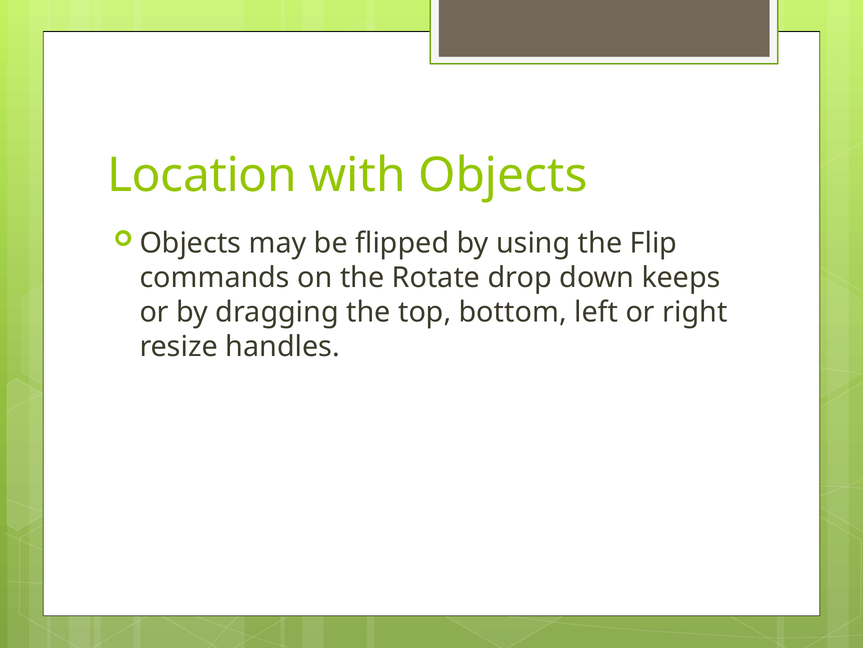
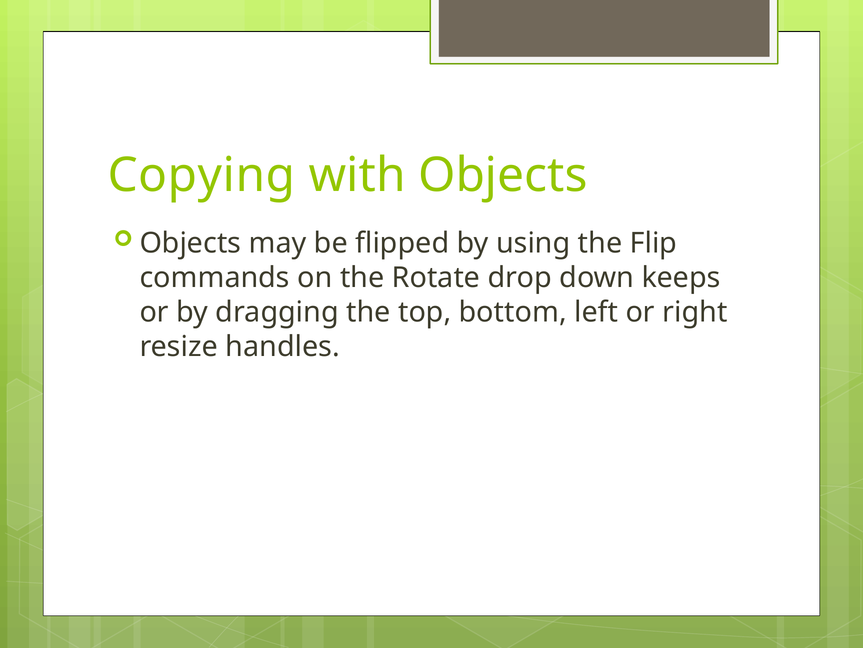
Location: Location -> Copying
